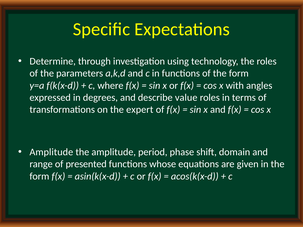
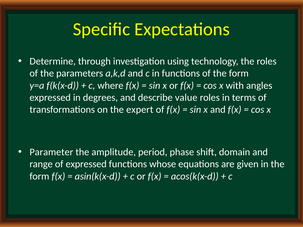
Amplitude at (51, 152): Amplitude -> Parameter
of presented: presented -> expressed
